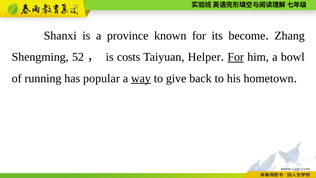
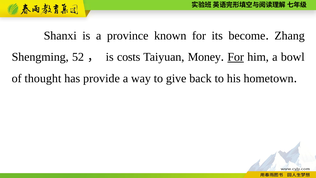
Helper: Helper -> Money
running: running -> thought
popular: popular -> provide
way underline: present -> none
